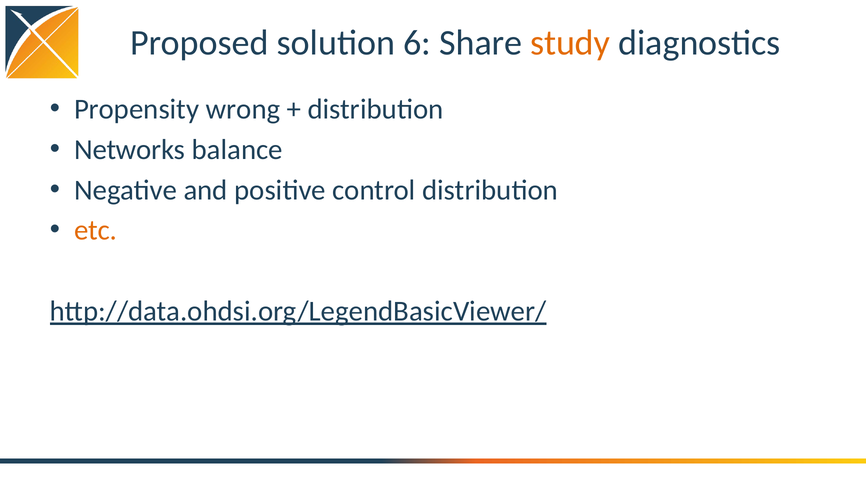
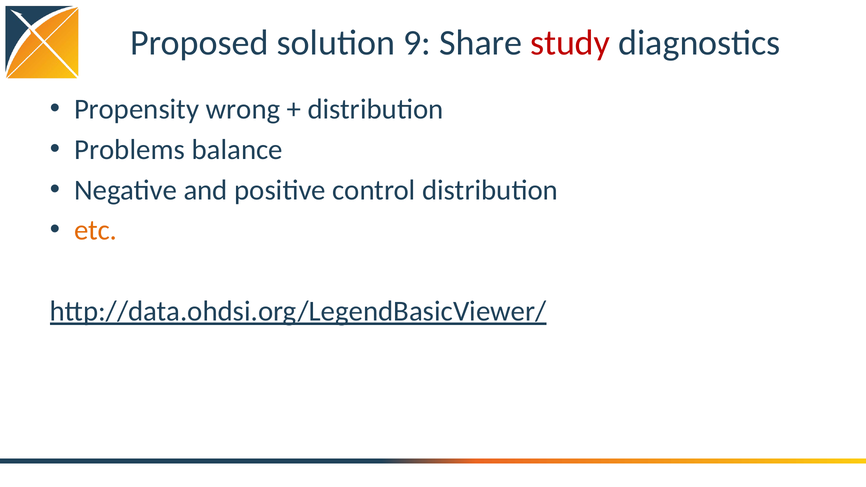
6: 6 -> 9
study colour: orange -> red
Networks: Networks -> Problems
